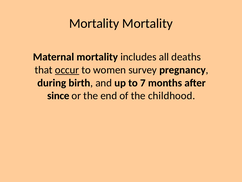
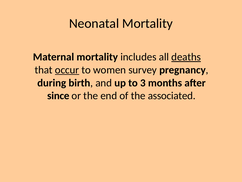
Mortality at (94, 23): Mortality -> Neonatal
deaths underline: none -> present
7: 7 -> 3
childhood: childhood -> associated
